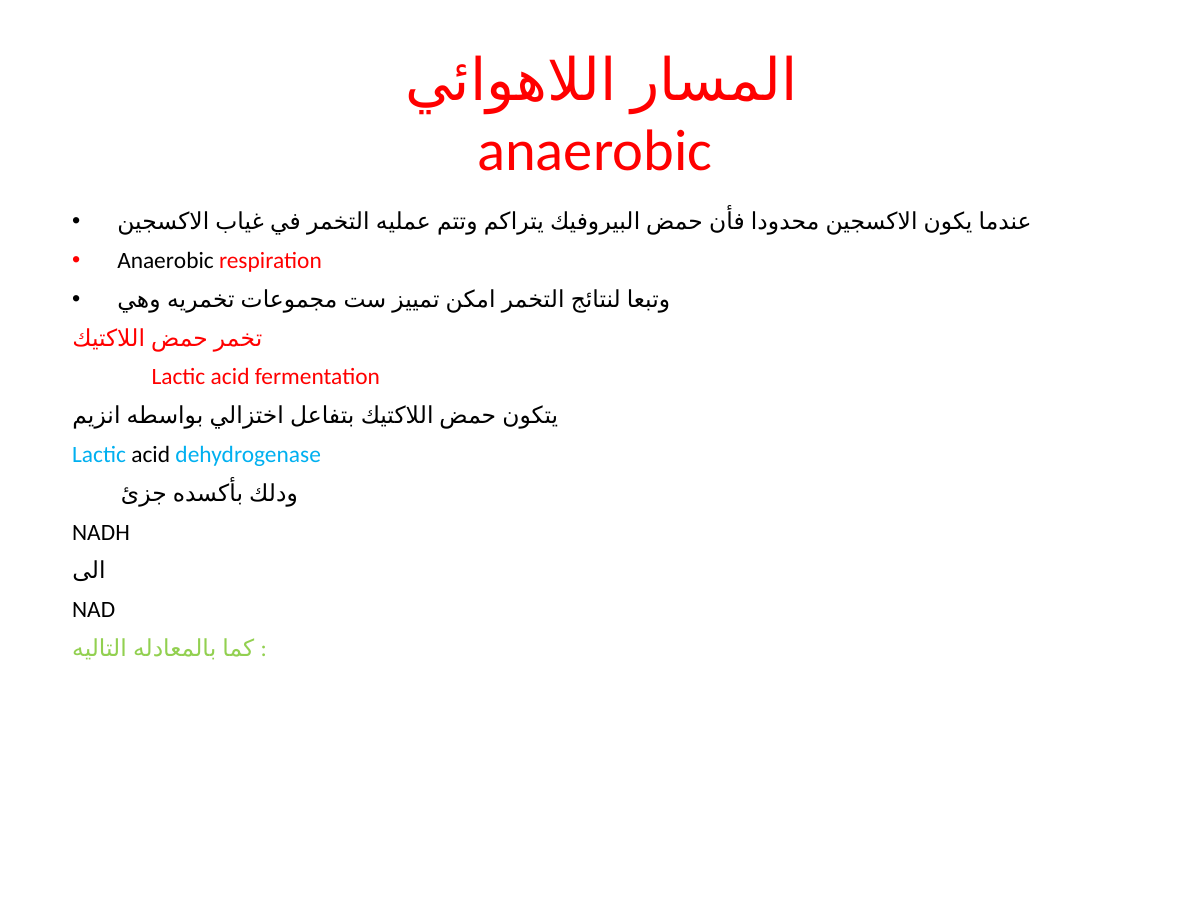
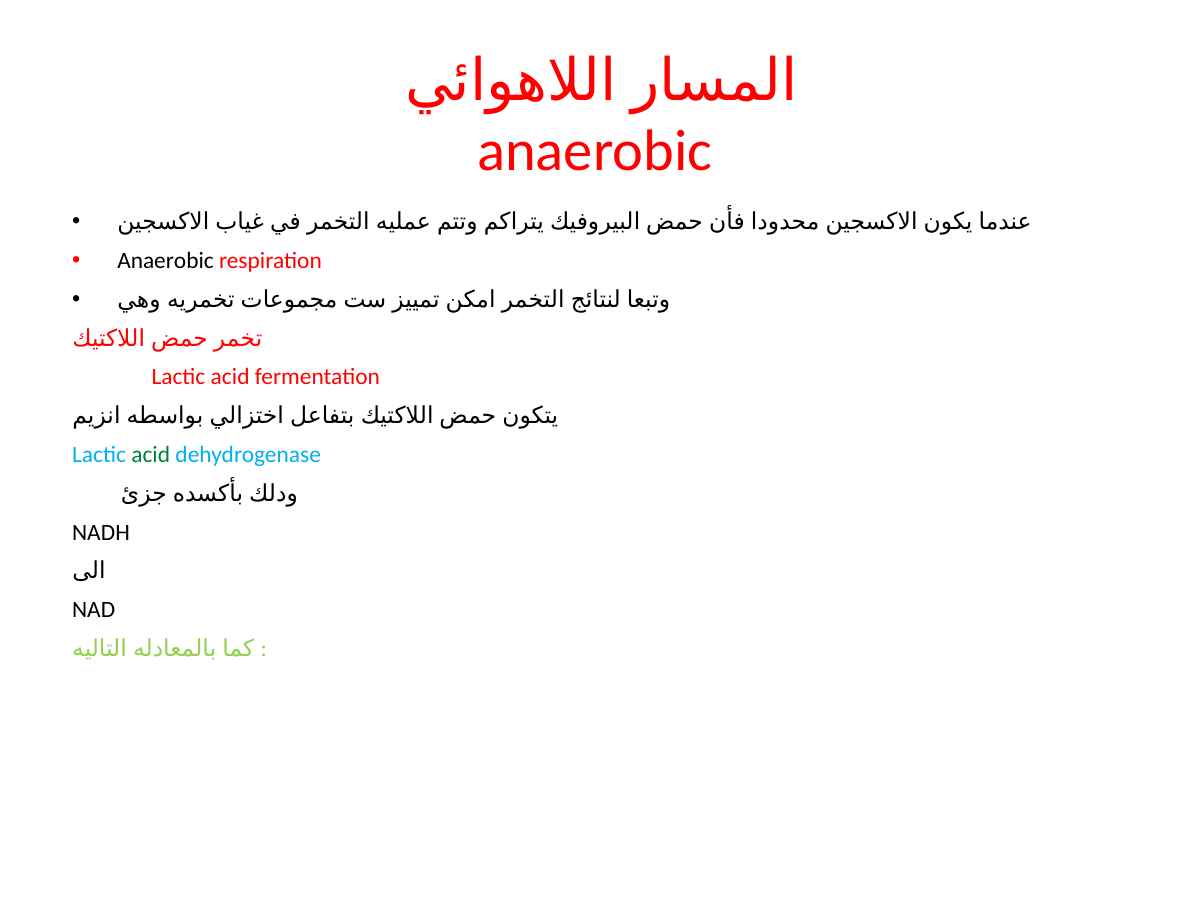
acid at (151, 455) colour: black -> green
